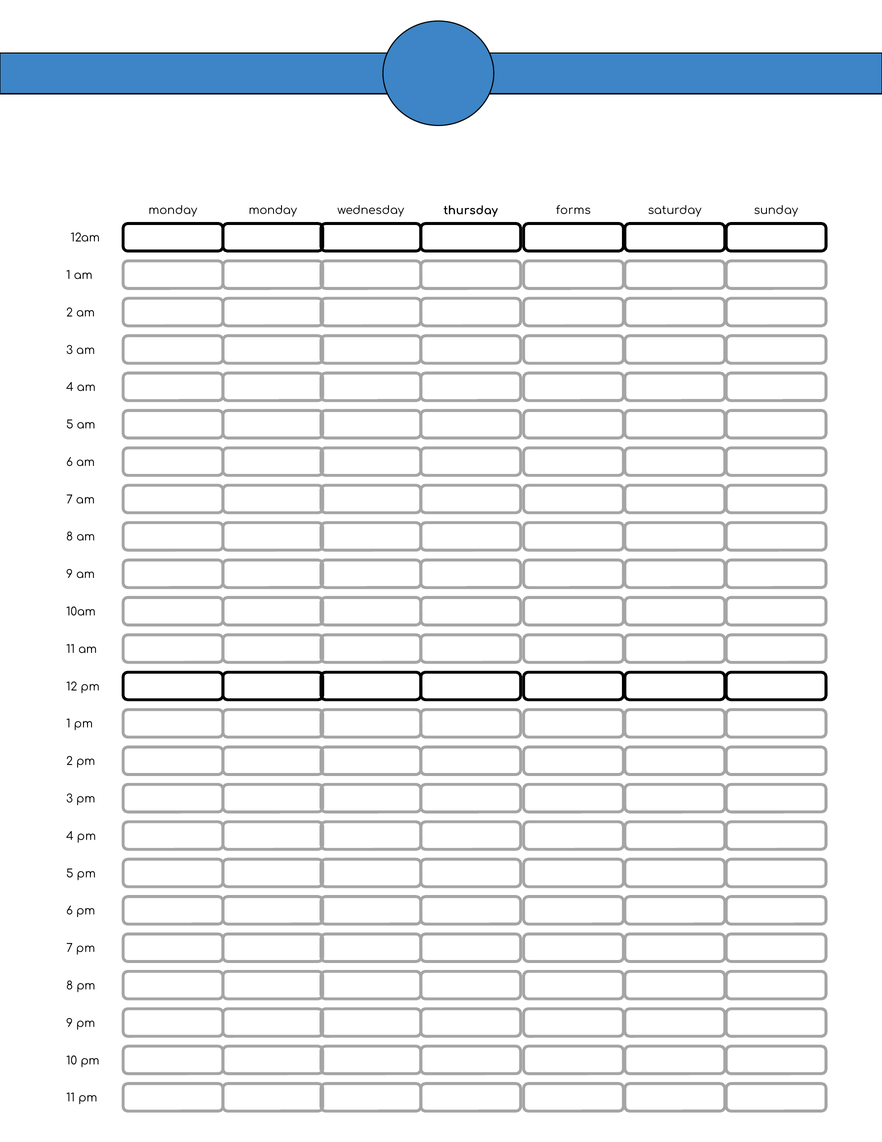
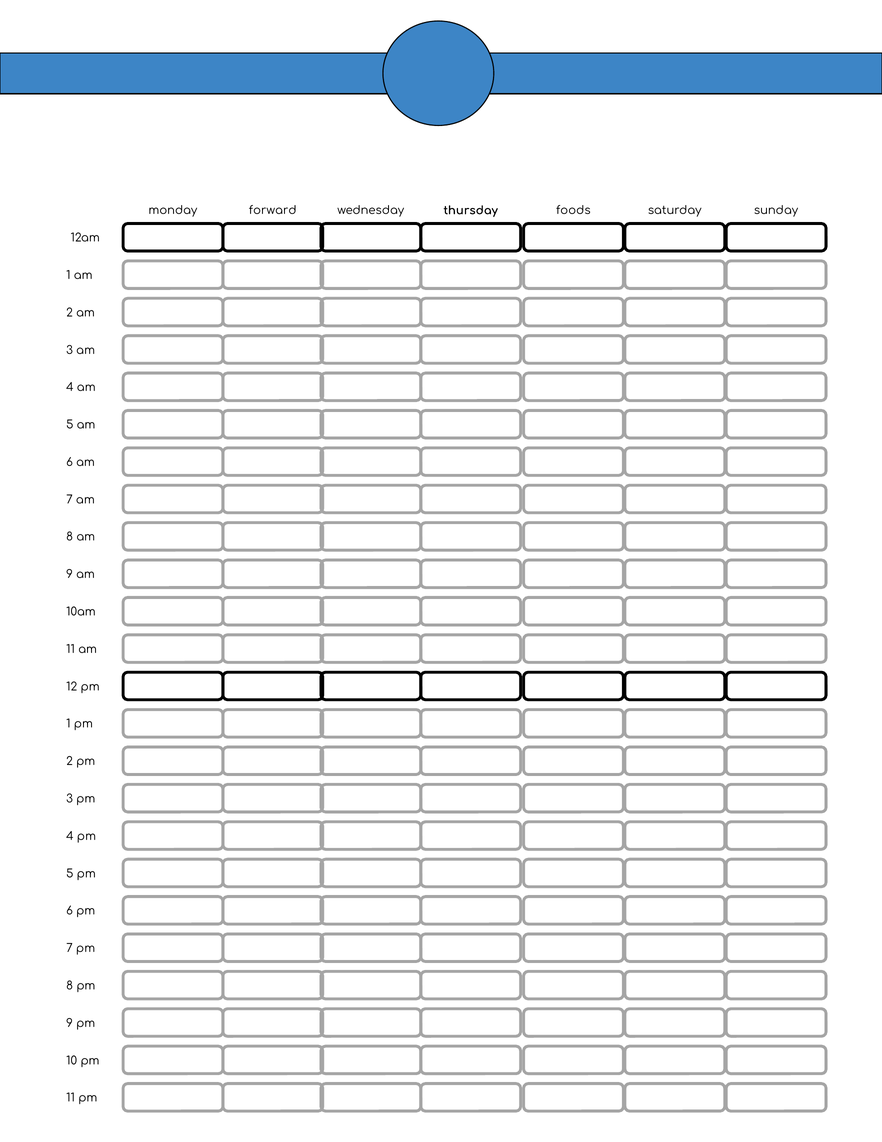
monday monday: monday -> forward
forms: forms -> foods
